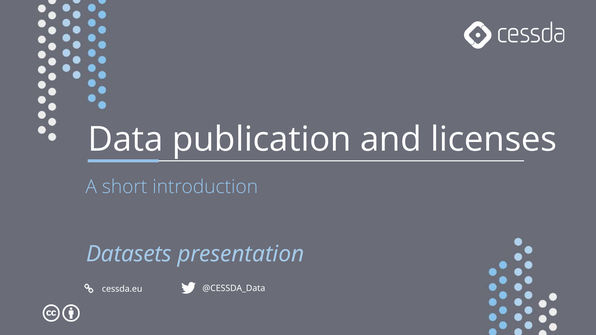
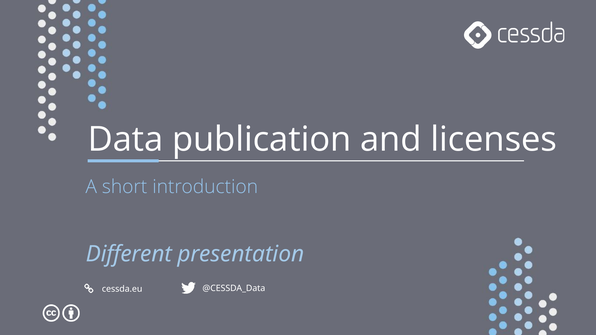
Datasets: Datasets -> Different
